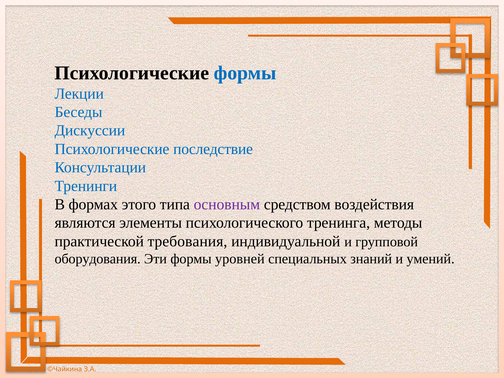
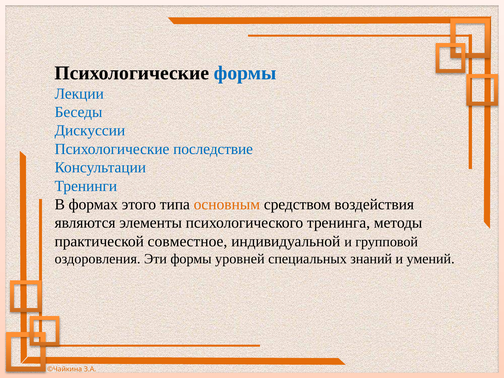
основным colour: purple -> orange
требования: требования -> совместное
оборудования: оборудования -> оздоровления
